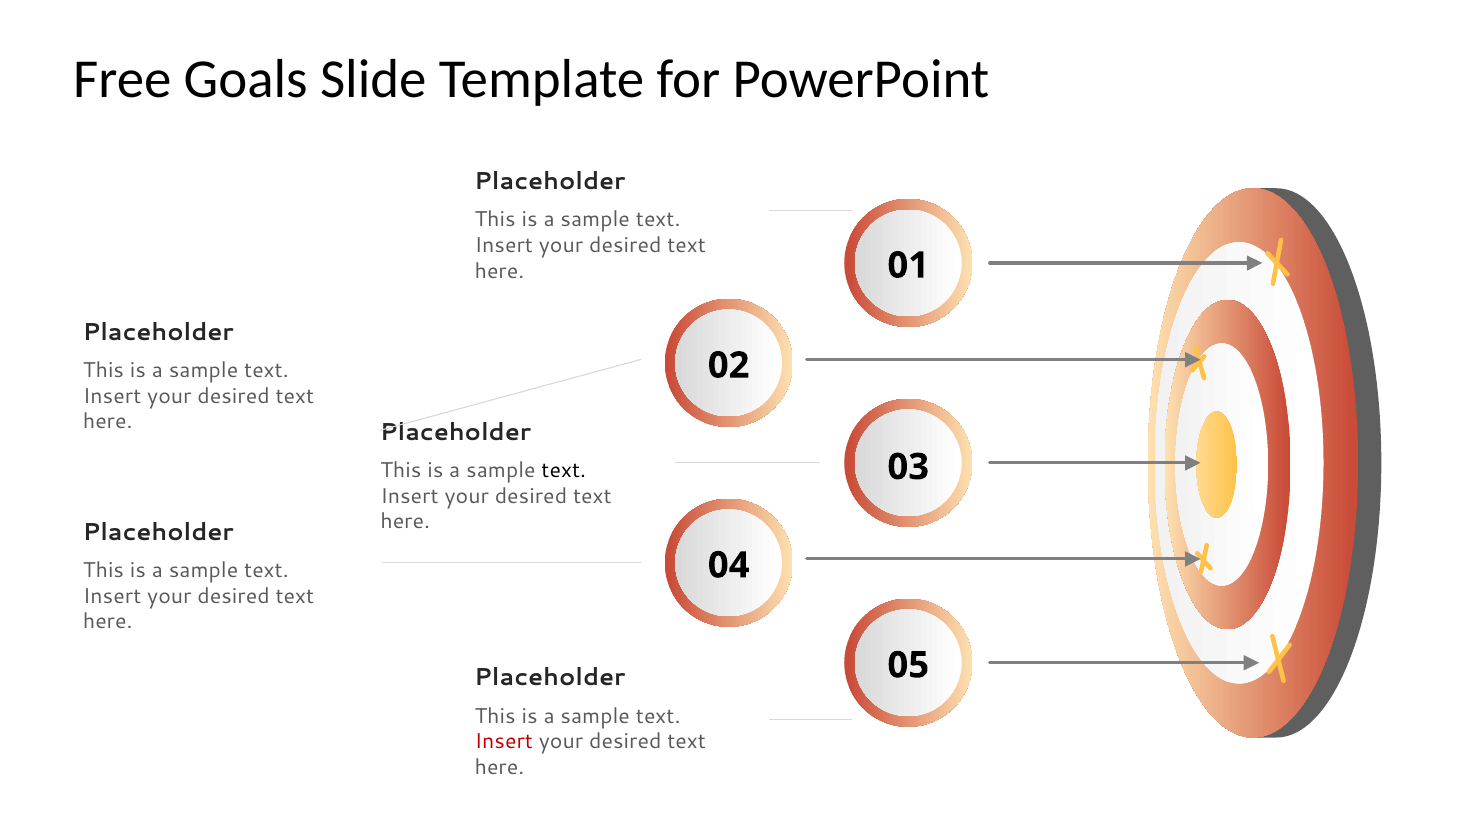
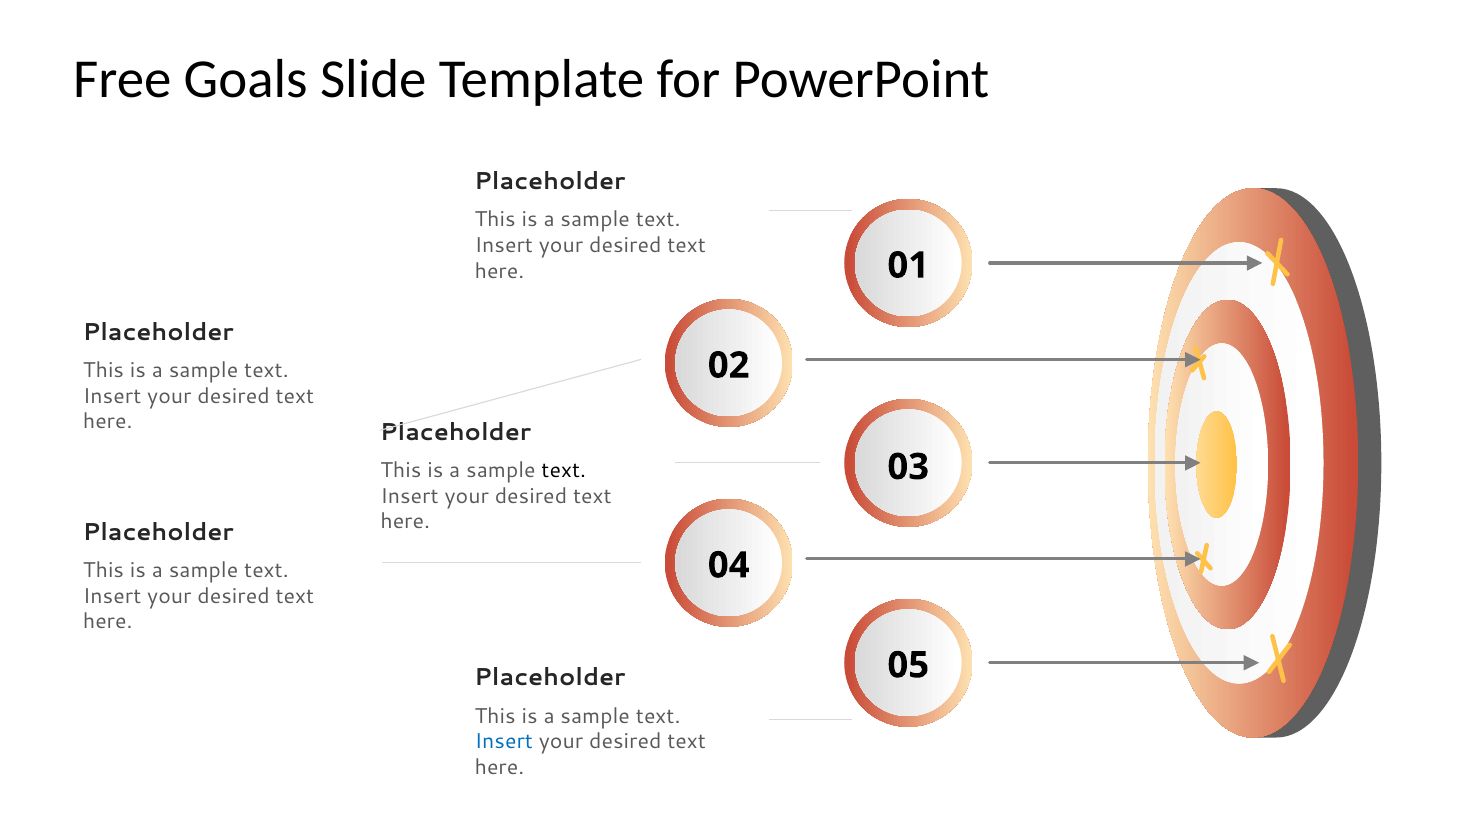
Insert at (504, 741) colour: red -> blue
